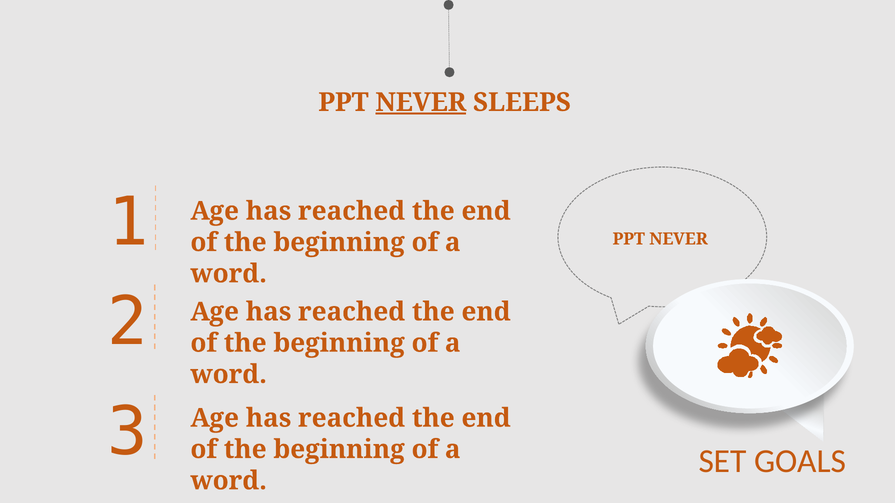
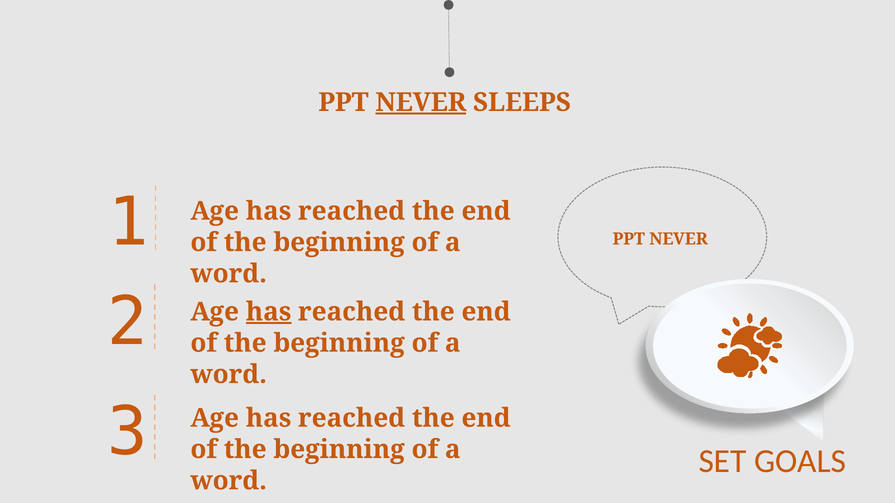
has at (269, 312) underline: none -> present
